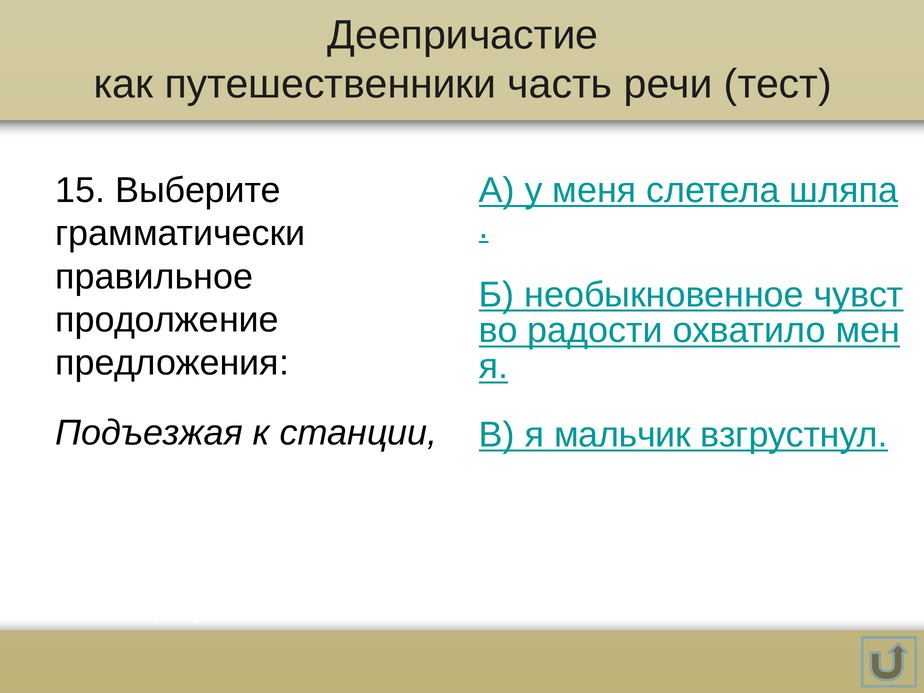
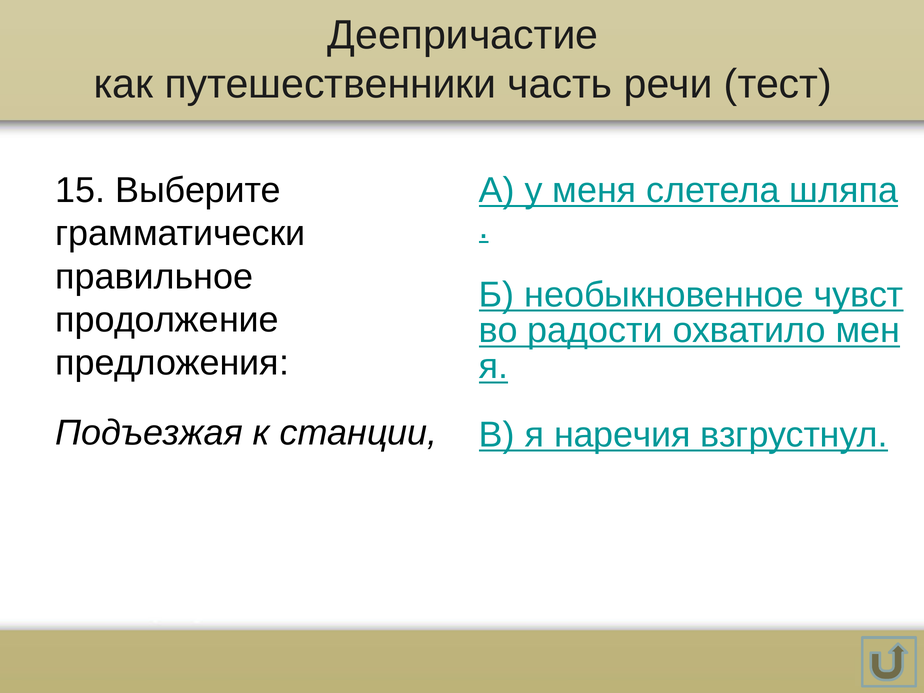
мальчик: мальчик -> наречия
